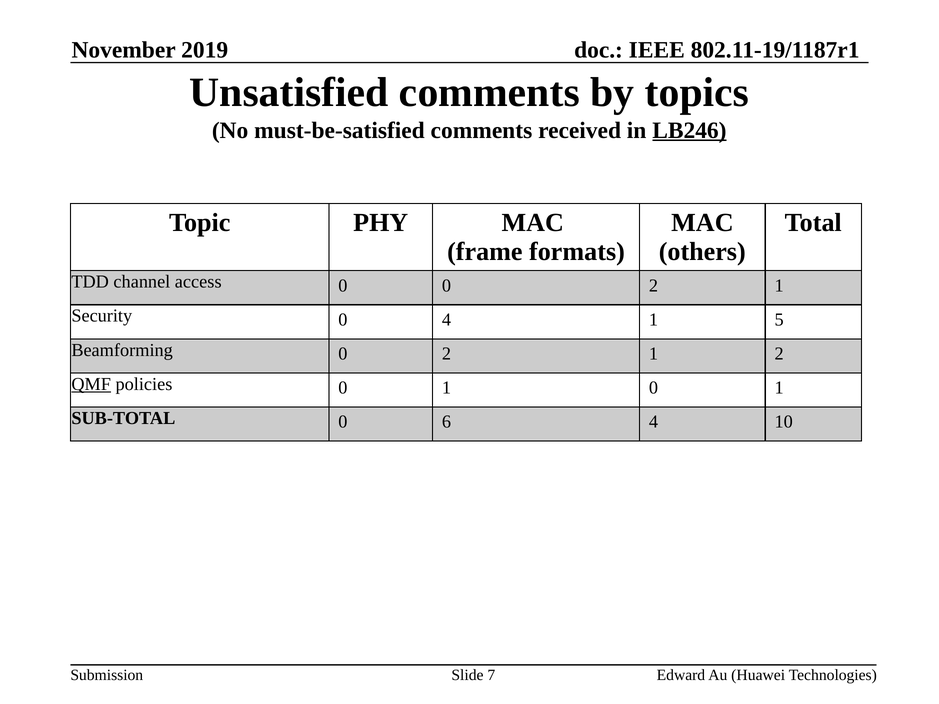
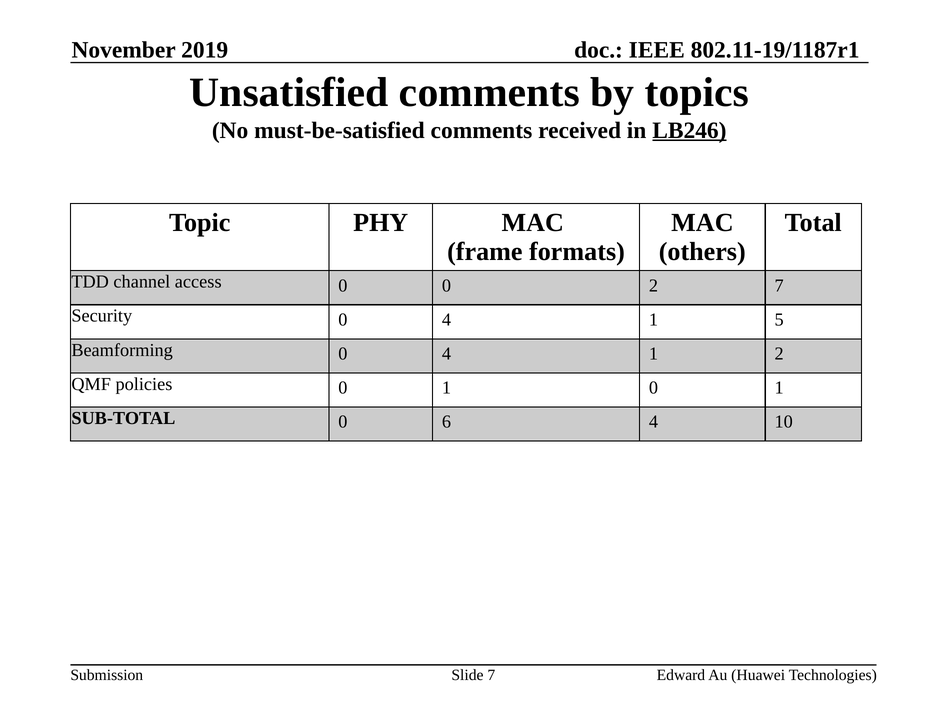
0 0 2 1: 1 -> 7
Beamforming 0 2: 2 -> 4
QMF underline: present -> none
